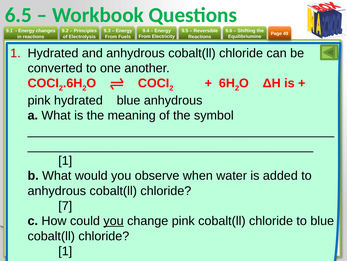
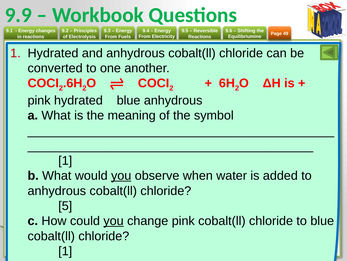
6.5: 6.5 -> 9.9
you at (121, 175) underline: none -> present
7: 7 -> 5
